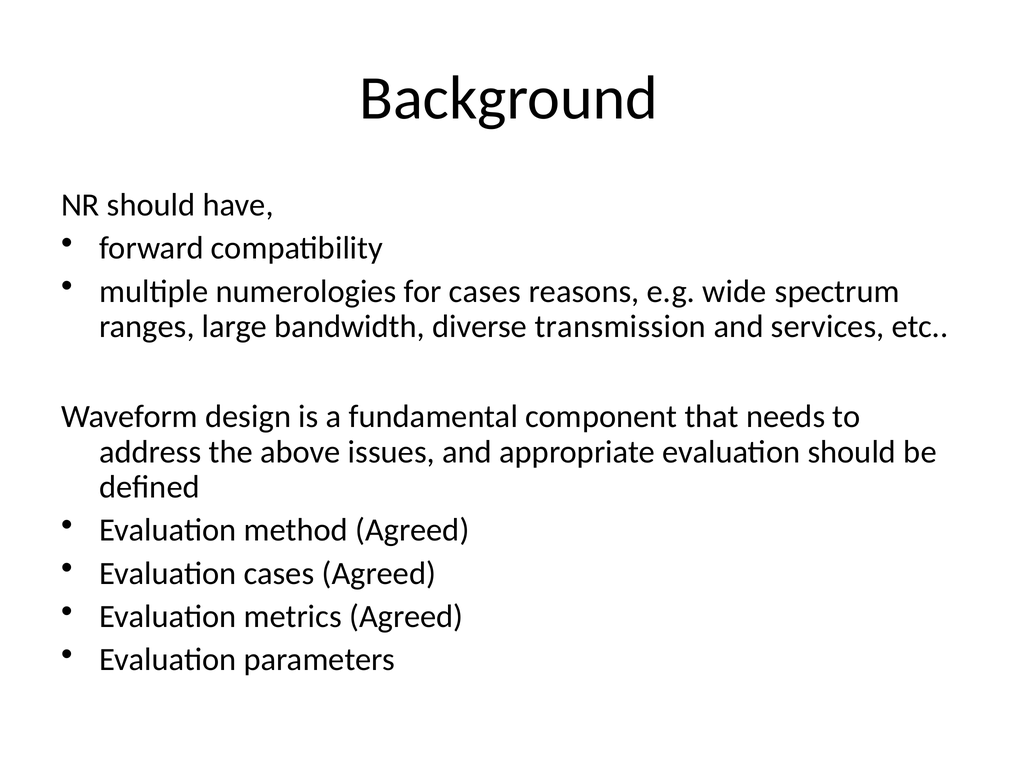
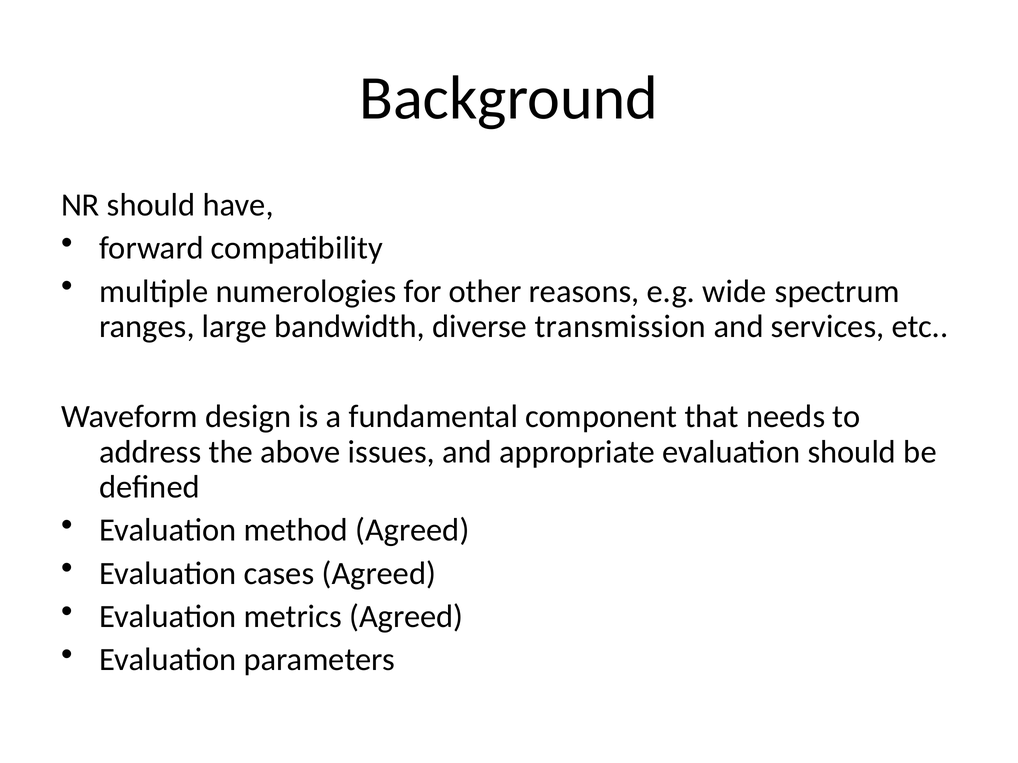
for cases: cases -> other
